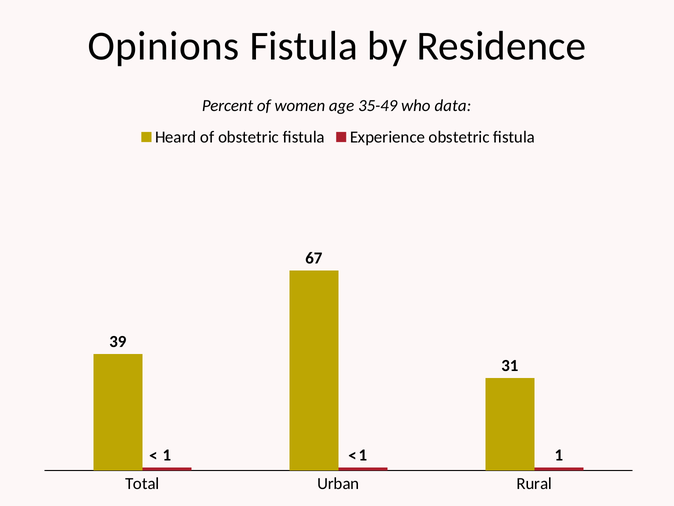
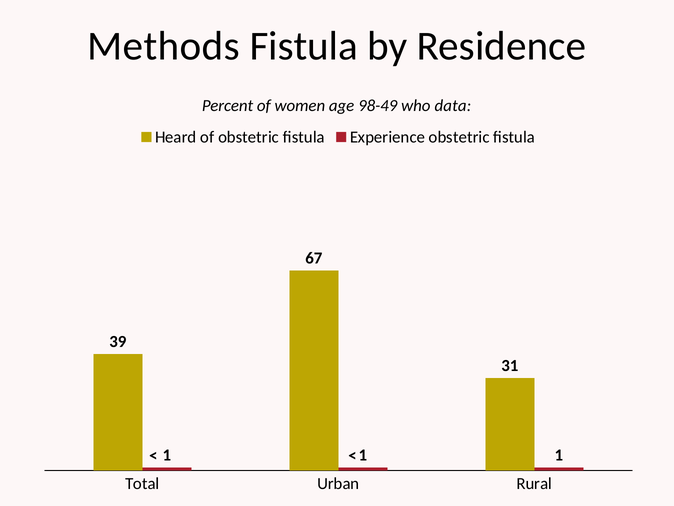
Opinions: Opinions -> Methods
35-49: 35-49 -> 98-49
